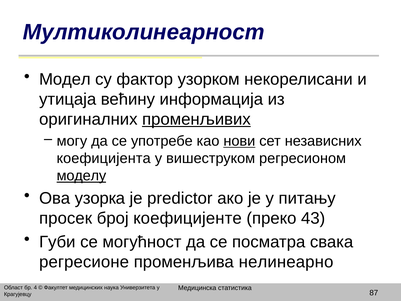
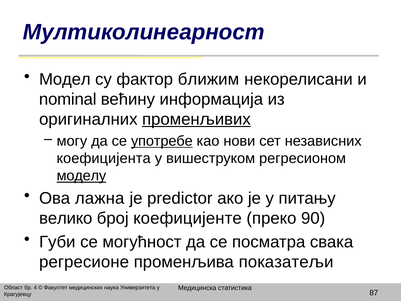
узорком: узорком -> ближим
утицаја: утицаја -> nominal
употребе underline: none -> present
нови underline: present -> none
узорка: узорка -> лажна
просек: просек -> велико
43: 43 -> 90
нелинеарно: нелинеарно -> показатељи
